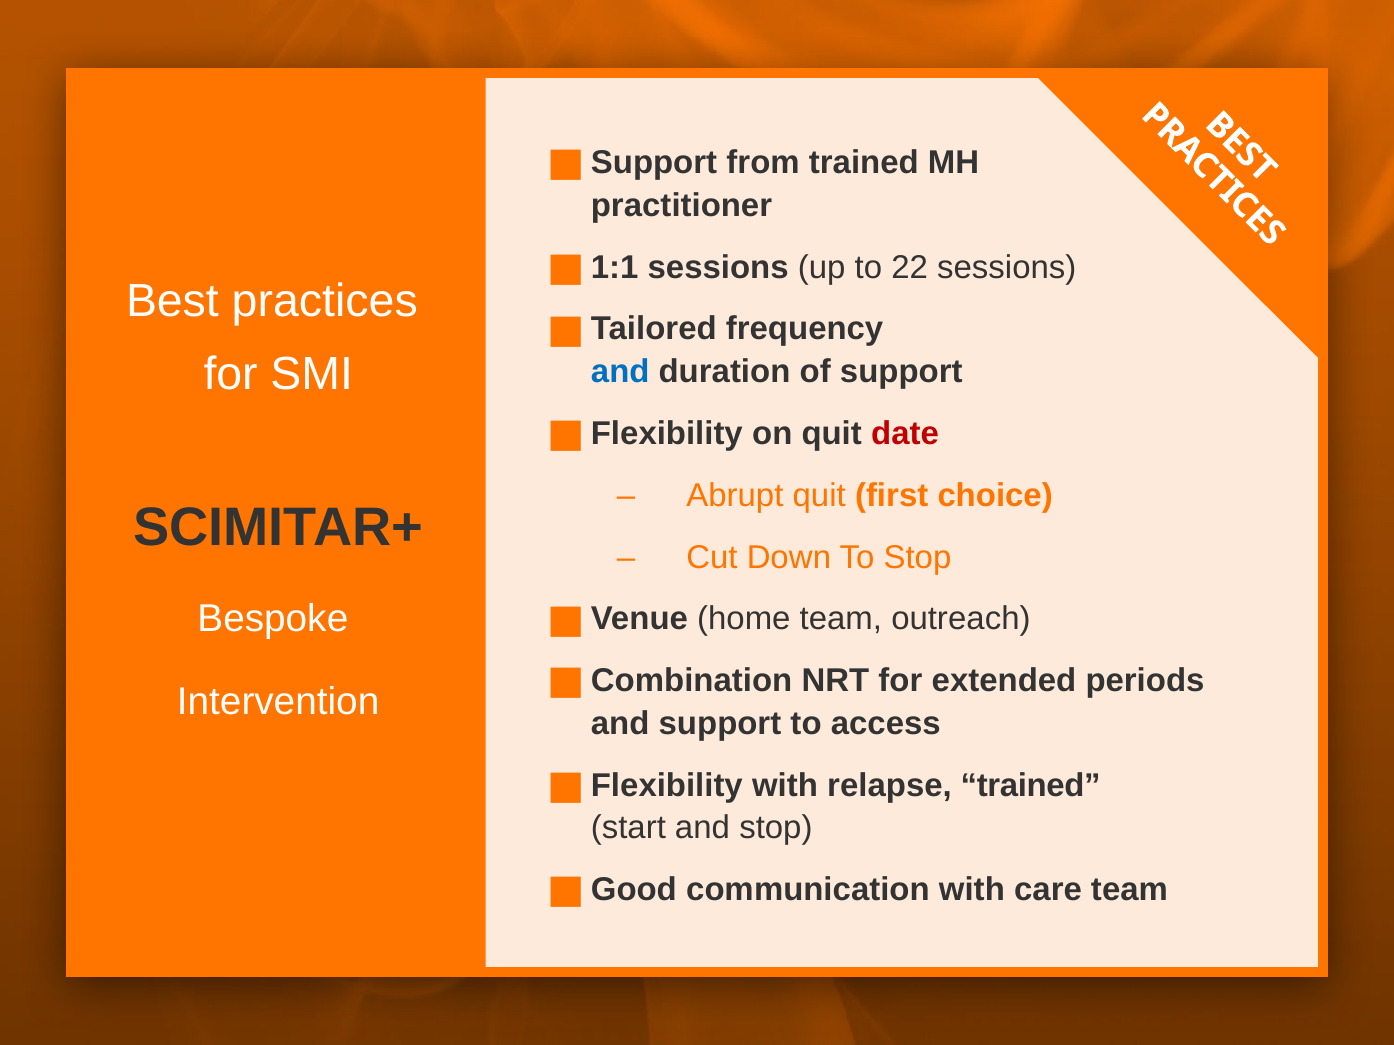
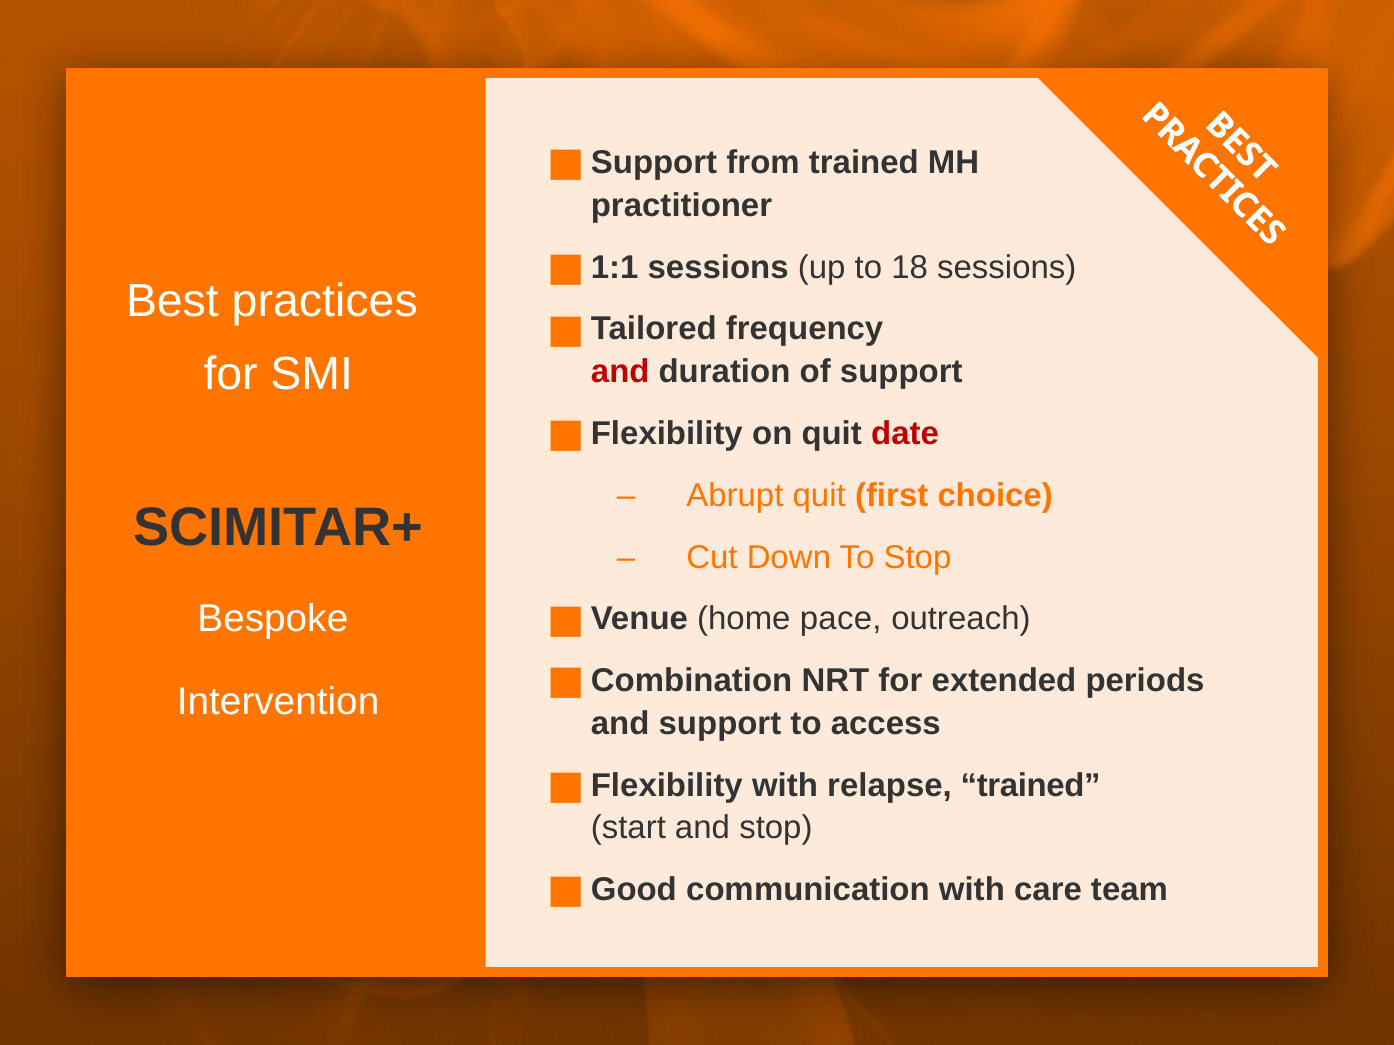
22: 22 -> 18
and at (620, 372) colour: blue -> red
home team: team -> pace
